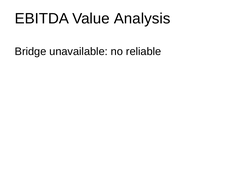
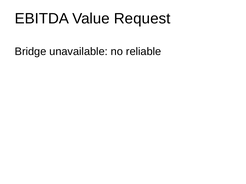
Analysis: Analysis -> Request
